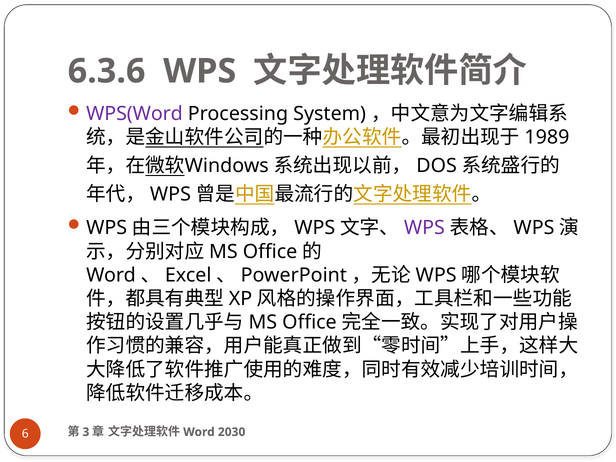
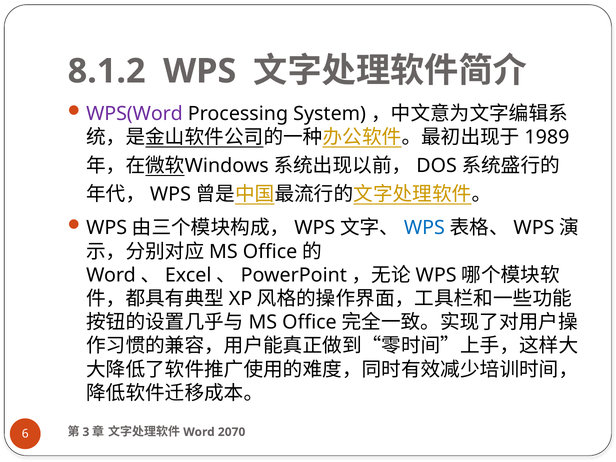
6.3.6: 6.3.6 -> 8.1.2
WPS at (424, 228) colour: purple -> blue
2030: 2030 -> 2070
